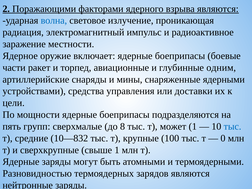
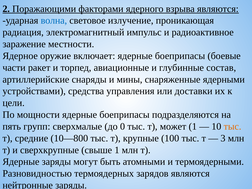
одним: одним -> состав
8: 8 -> 0
тыс at (233, 126) colour: blue -> orange
10—832: 10—832 -> 10—800
0: 0 -> 3
